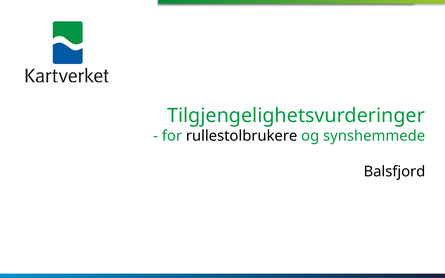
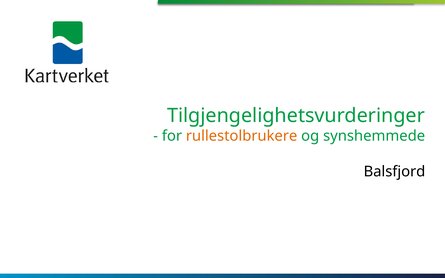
rullestolbrukere colour: black -> orange
